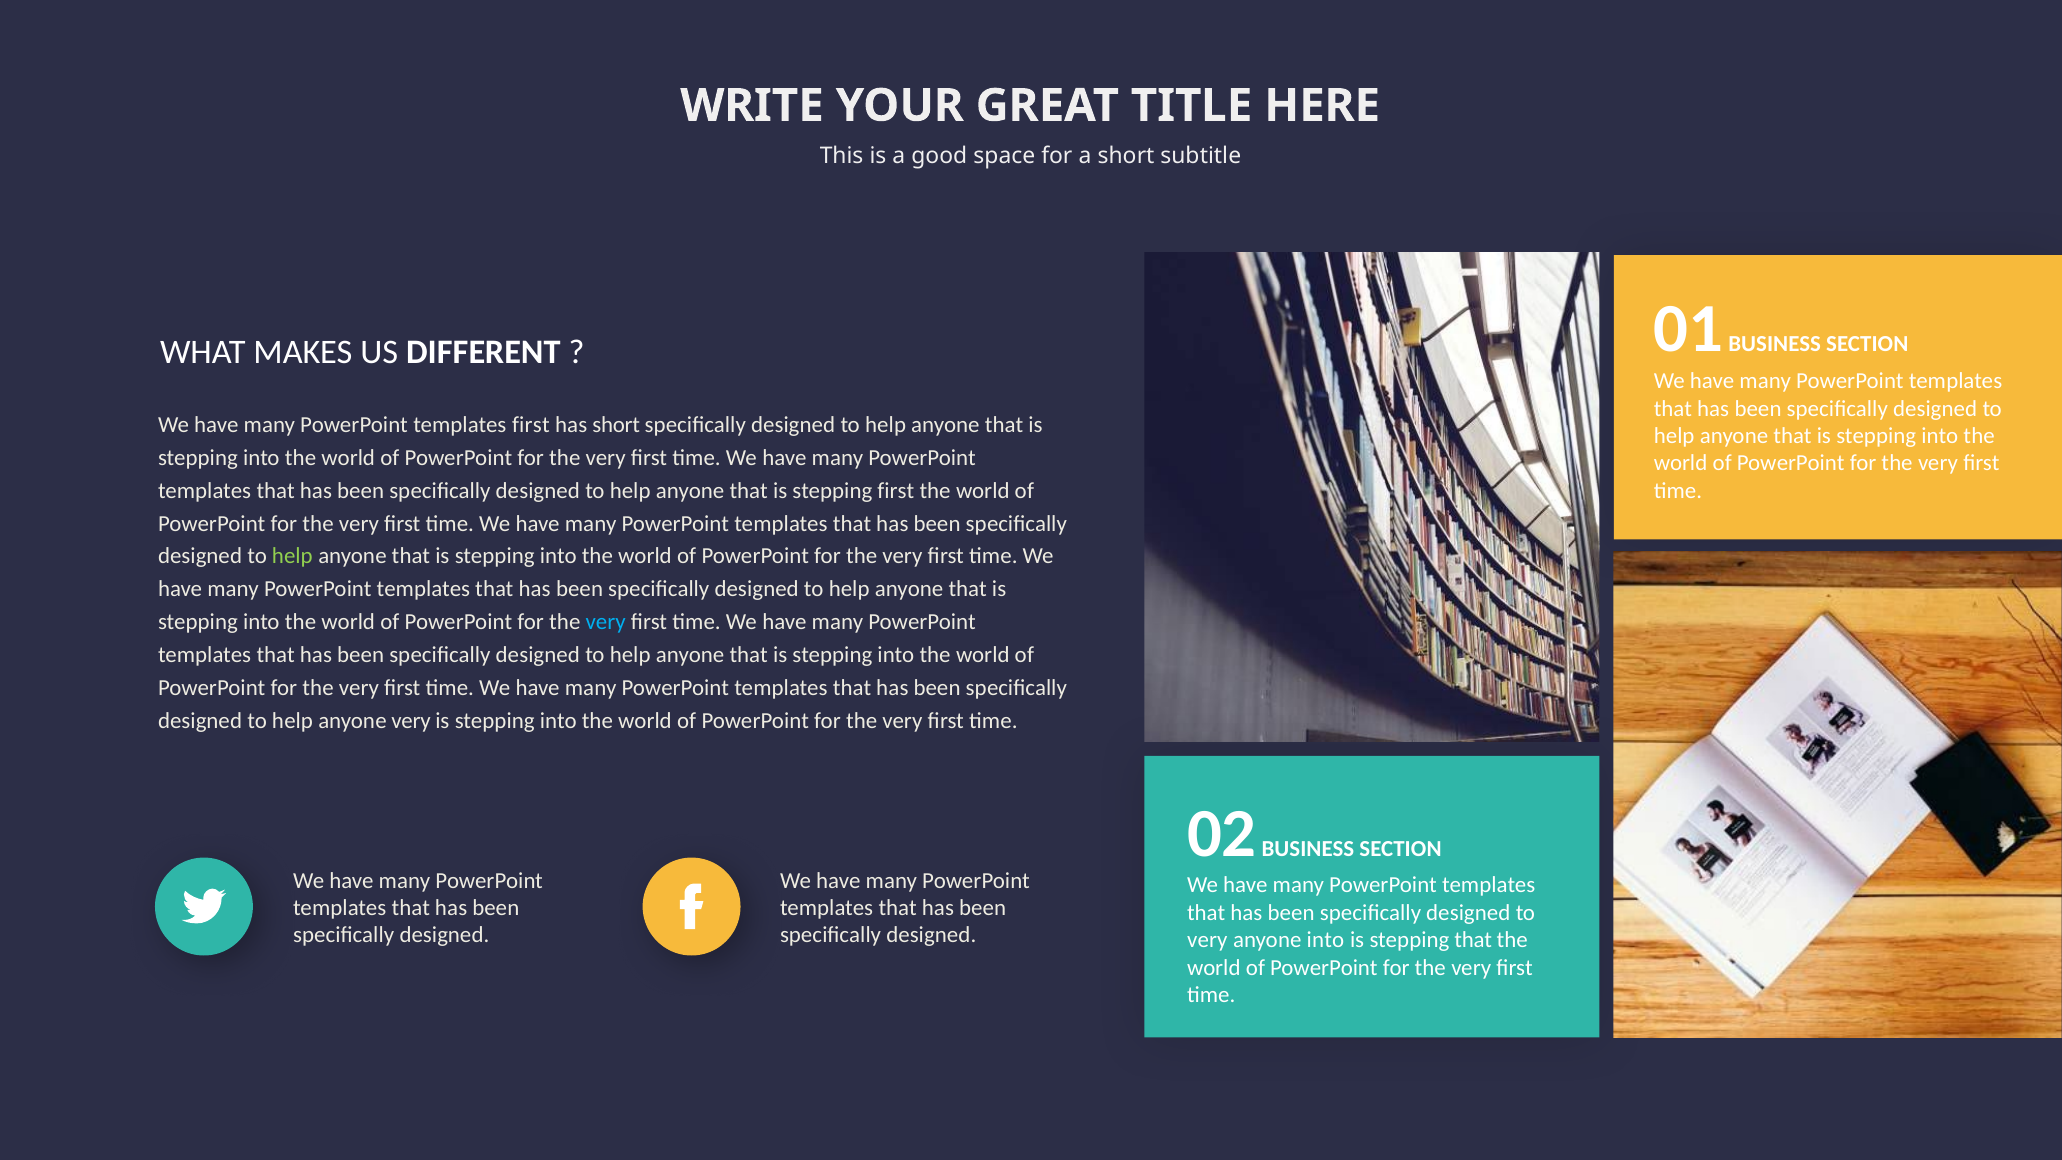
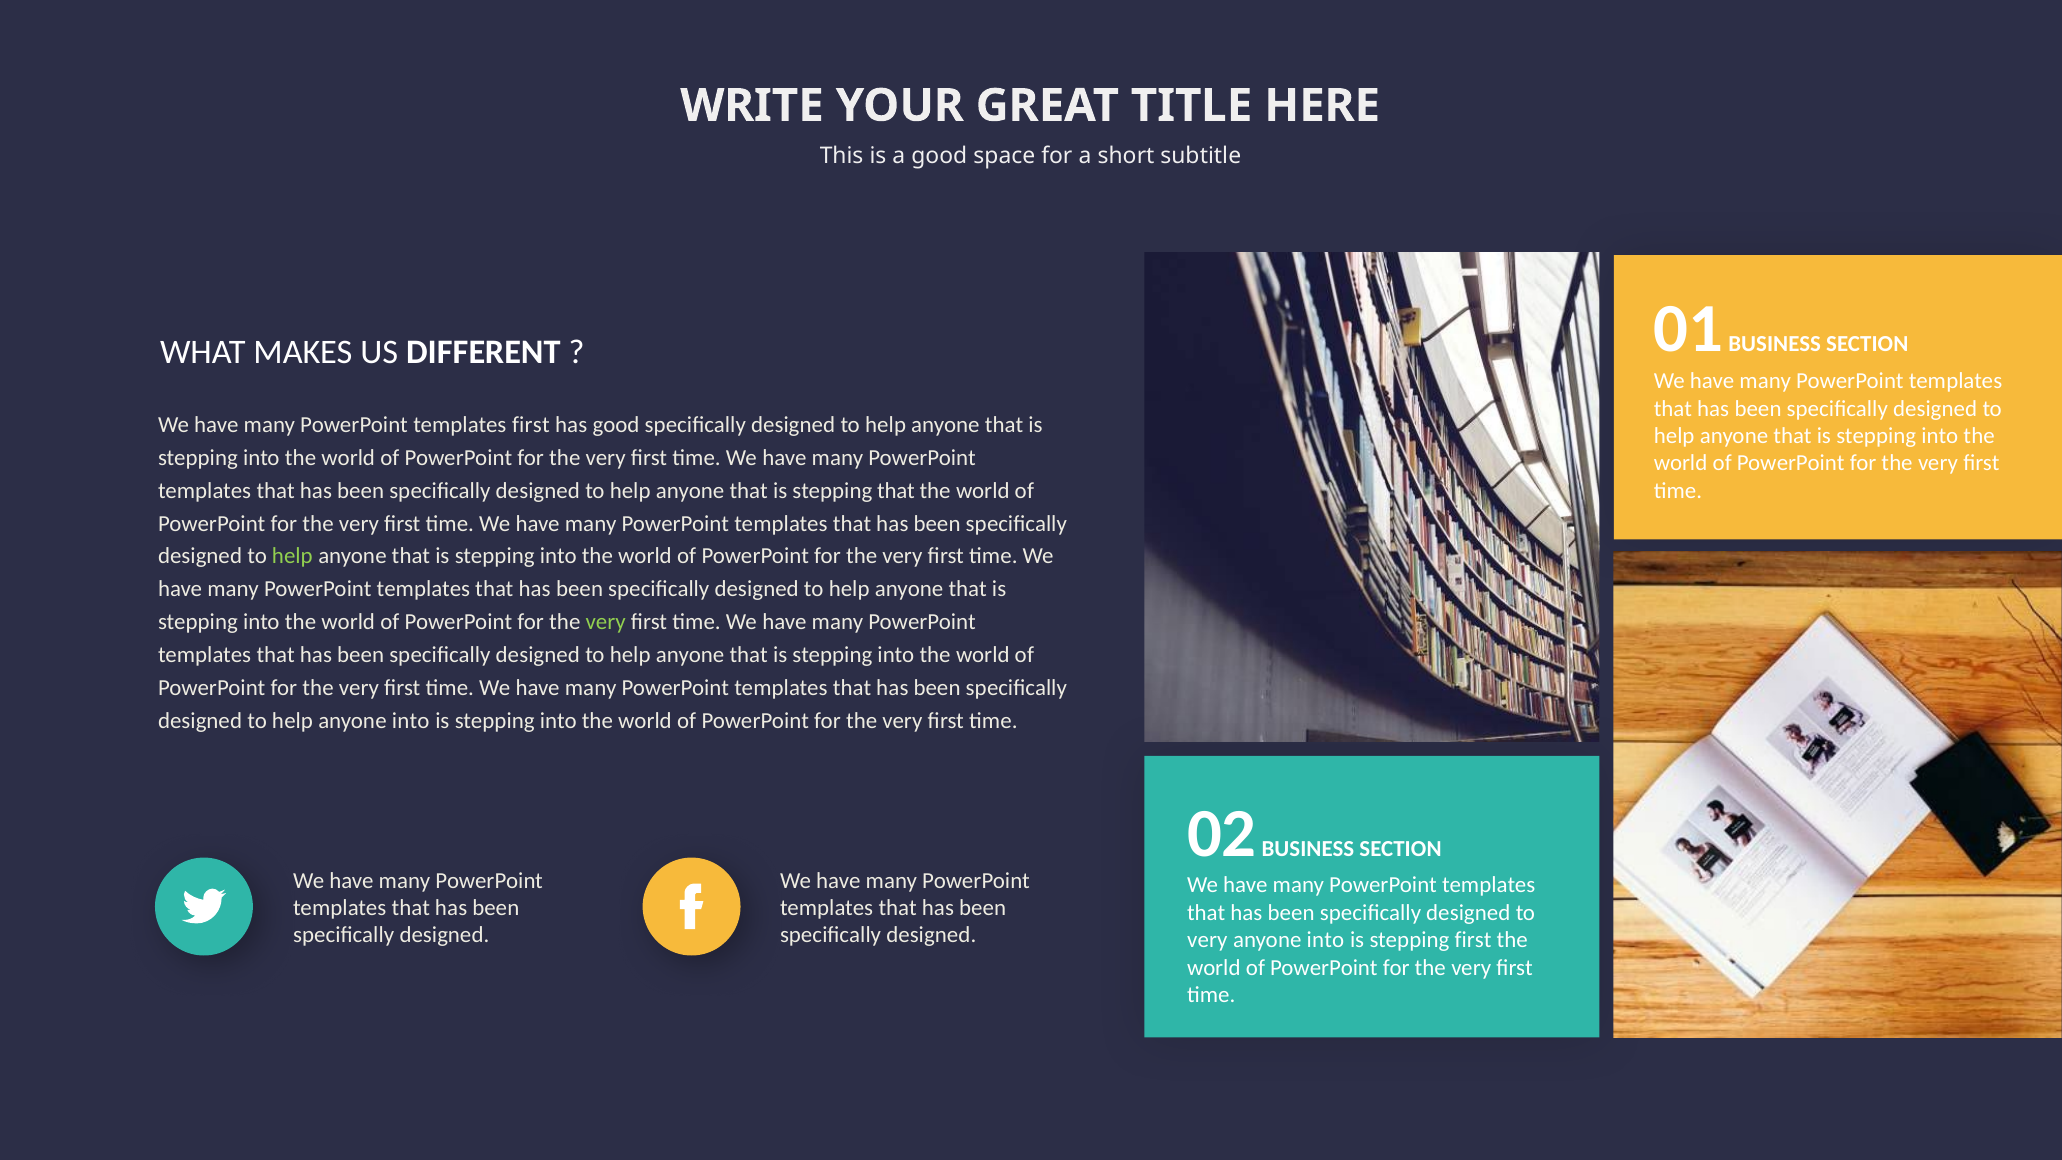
has short: short -> good
stepping first: first -> that
very at (606, 622) colour: light blue -> light green
help anyone very: very -> into
stepping that: that -> first
